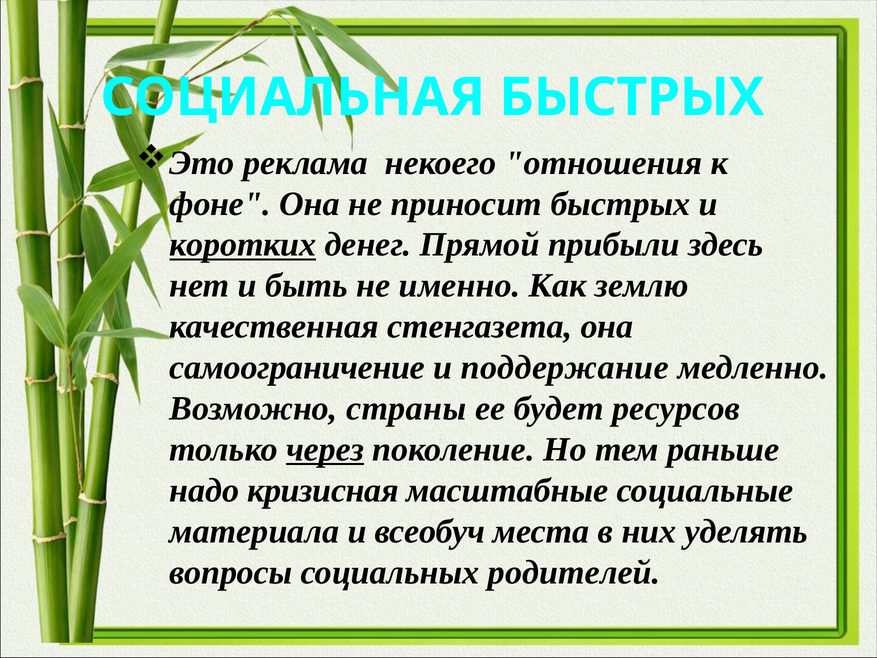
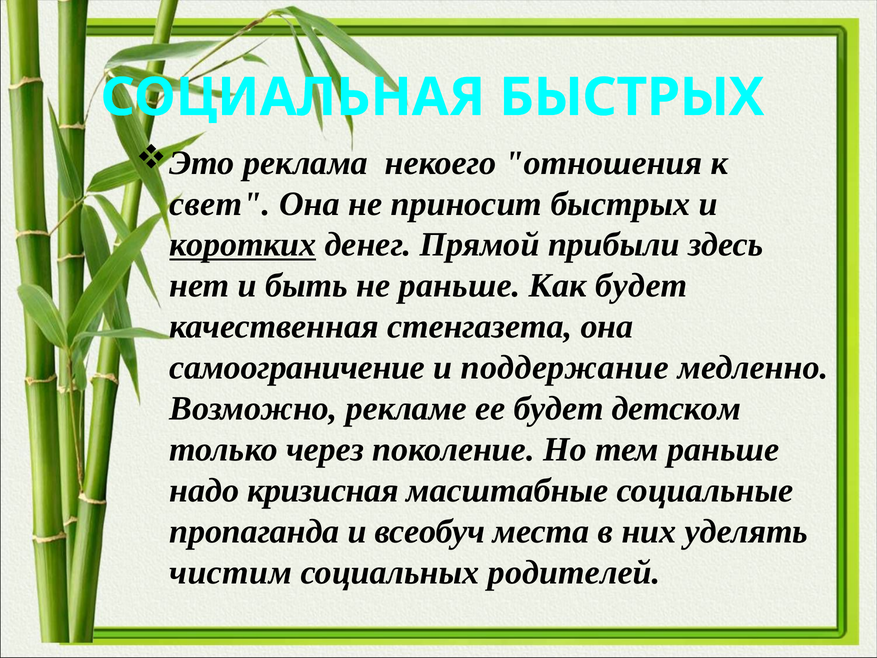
фоне: фоне -> свет
не именно: именно -> раньше
Как землю: землю -> будет
страны: страны -> рекламе
ресурсов: ресурсов -> детском
через underline: present -> none
материала: материала -> пропаганда
вопросы: вопросы -> чистим
